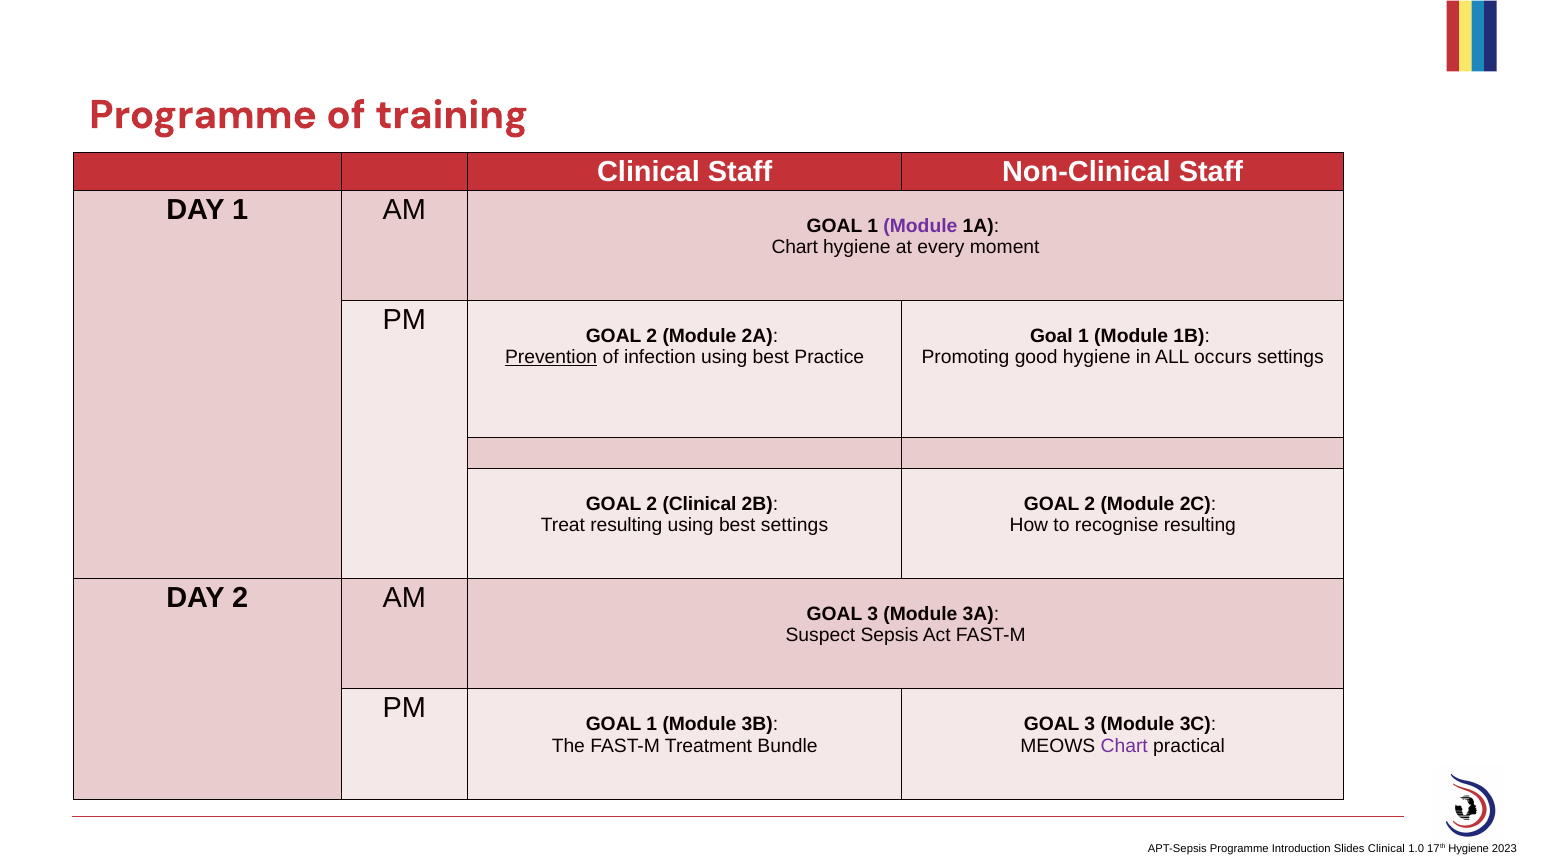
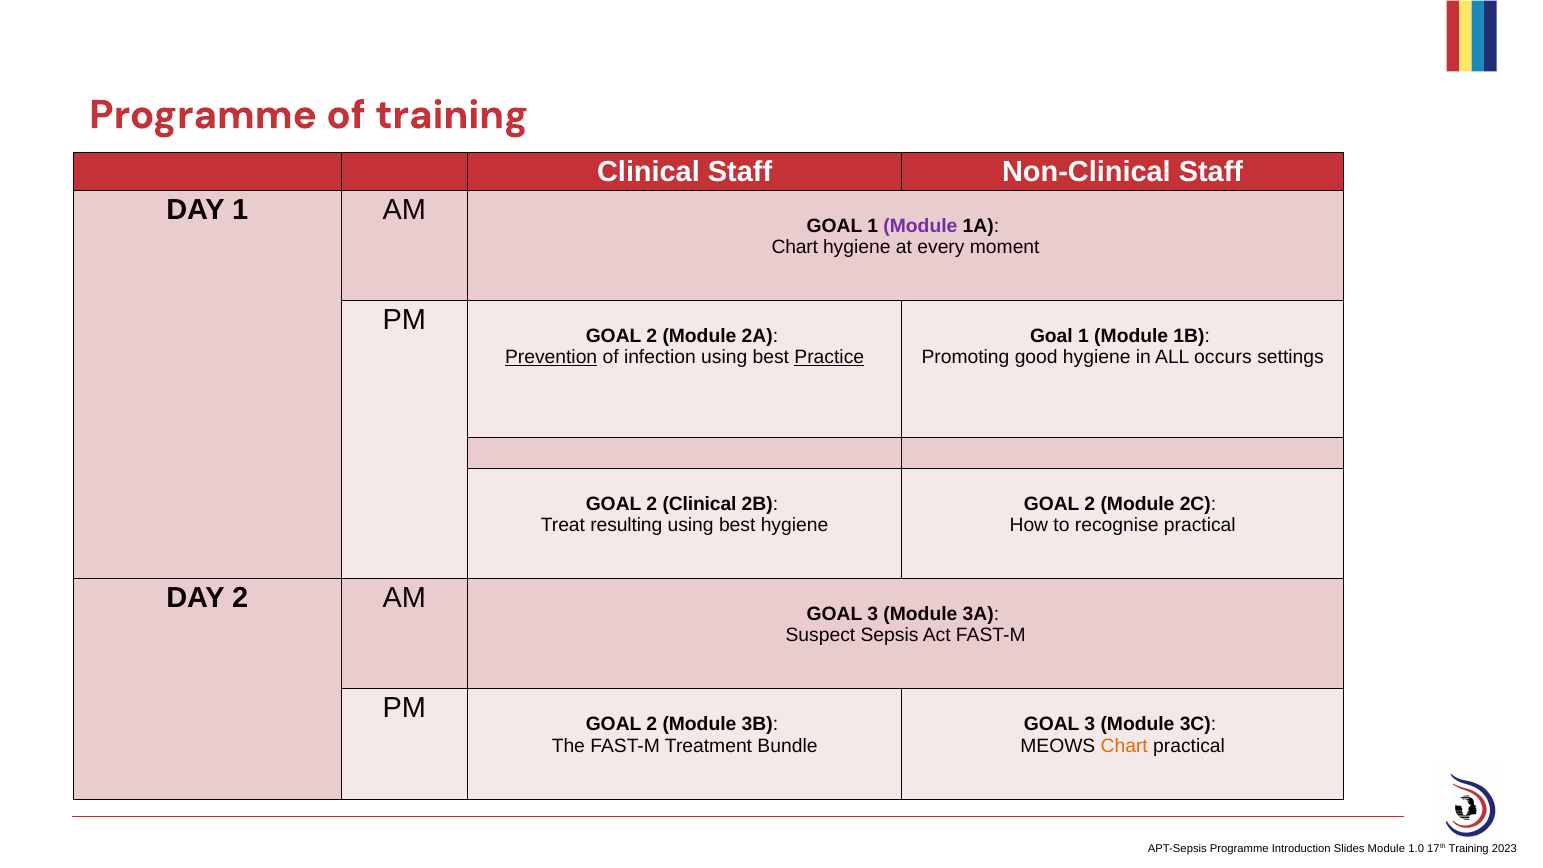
Practice underline: none -> present
best settings: settings -> hygiene
recognise resulting: resulting -> practical
1 at (652, 724): 1 -> 2
Chart at (1124, 746) colour: purple -> orange
Slides Clinical: Clinical -> Module
17th Hygiene: Hygiene -> Training
